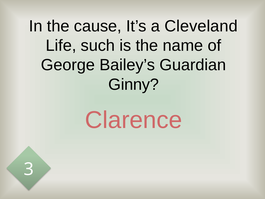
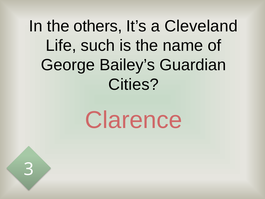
cause: cause -> others
Ginny: Ginny -> Cities
